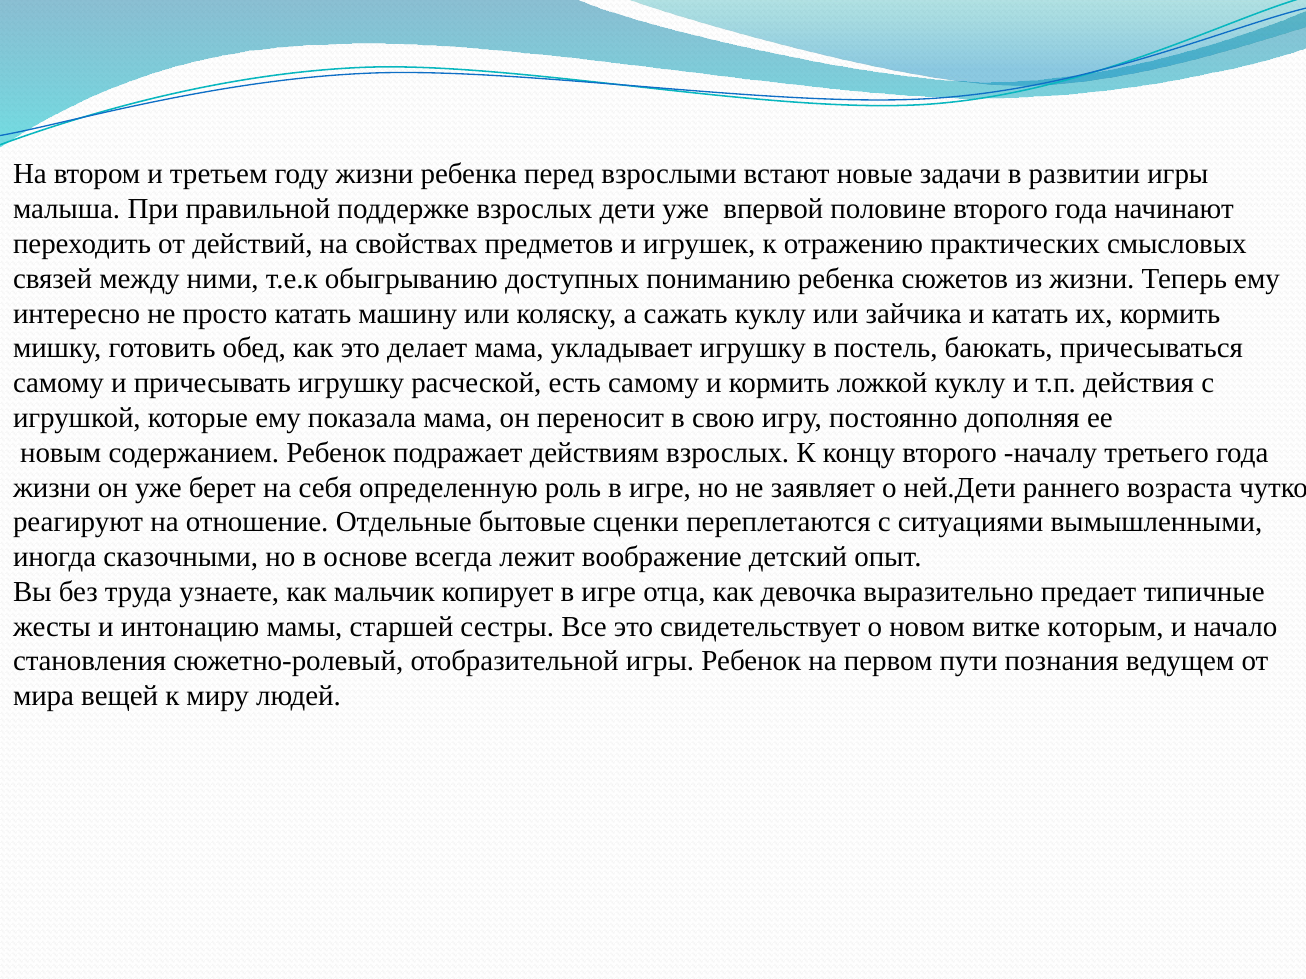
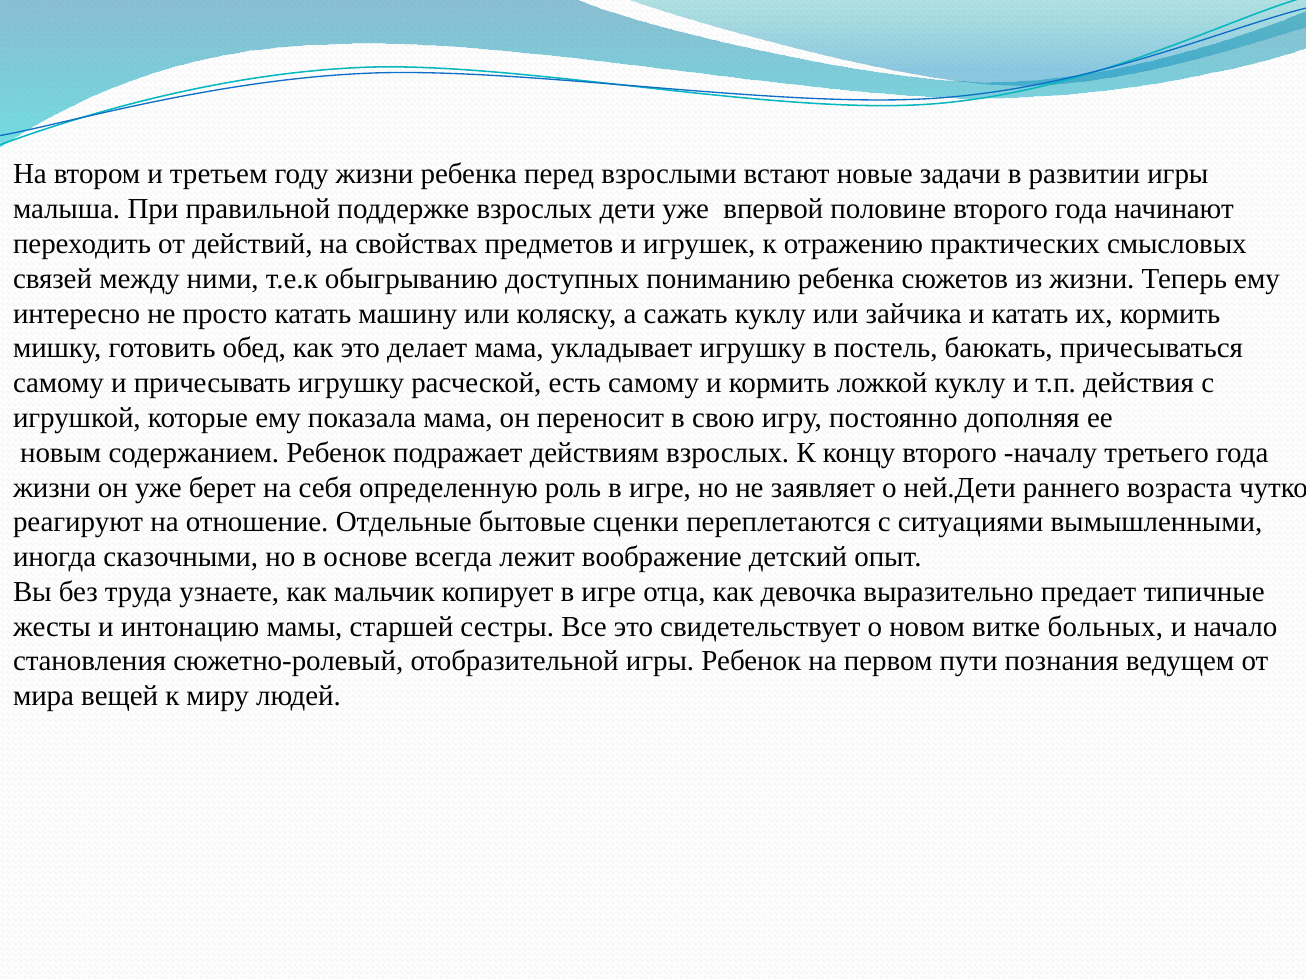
которым: которым -> больных
